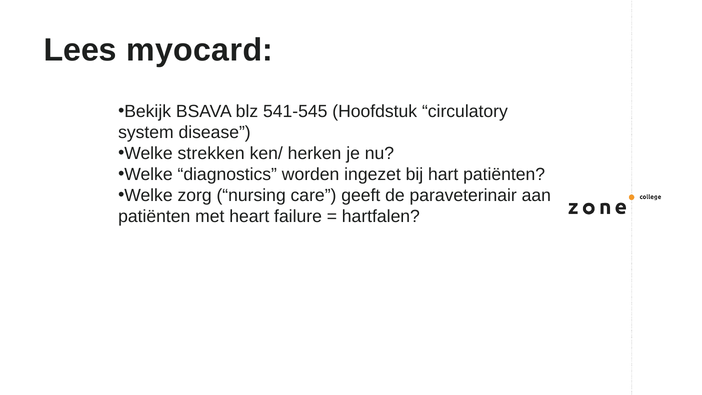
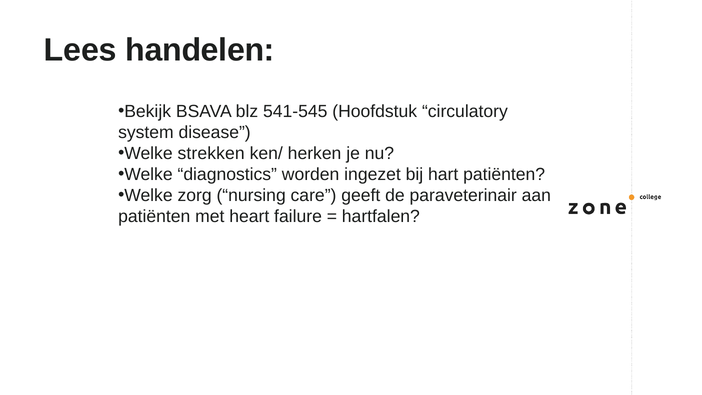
myocard: myocard -> handelen
